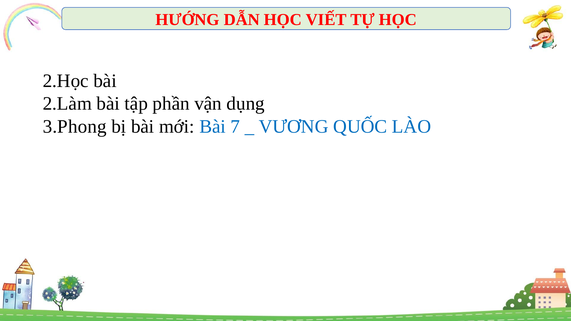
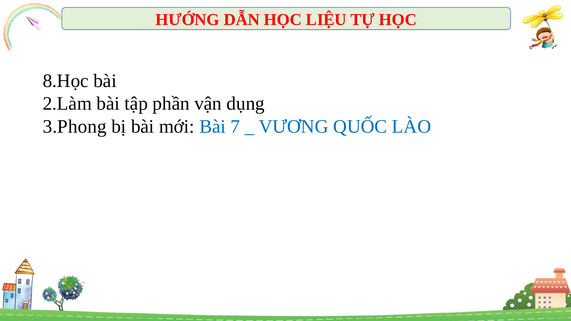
VIẾT: VIẾT -> LIỆU
2.Học: 2.Học -> 8.Học
